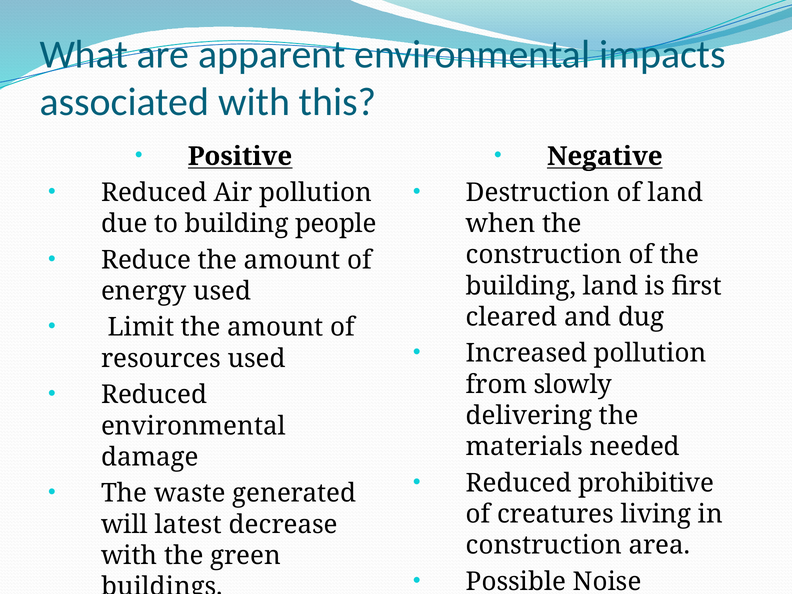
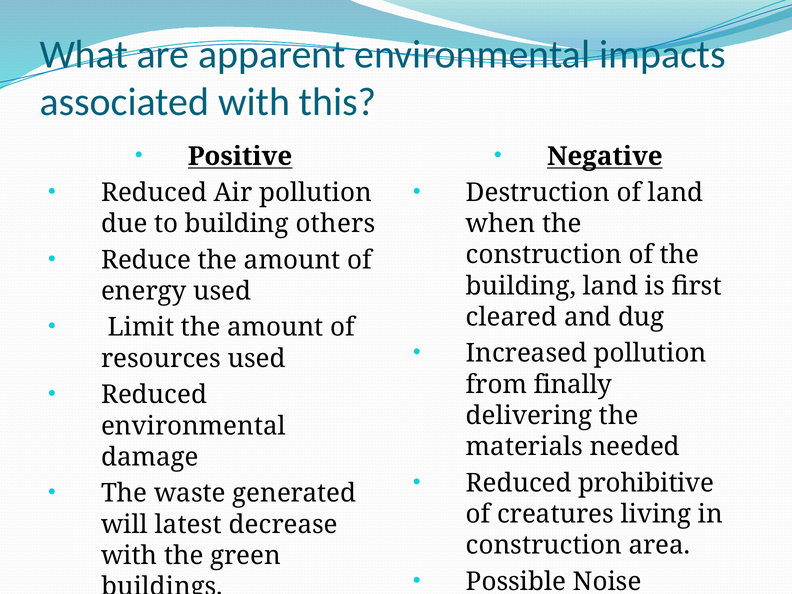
people: people -> others
slowly: slowly -> finally
